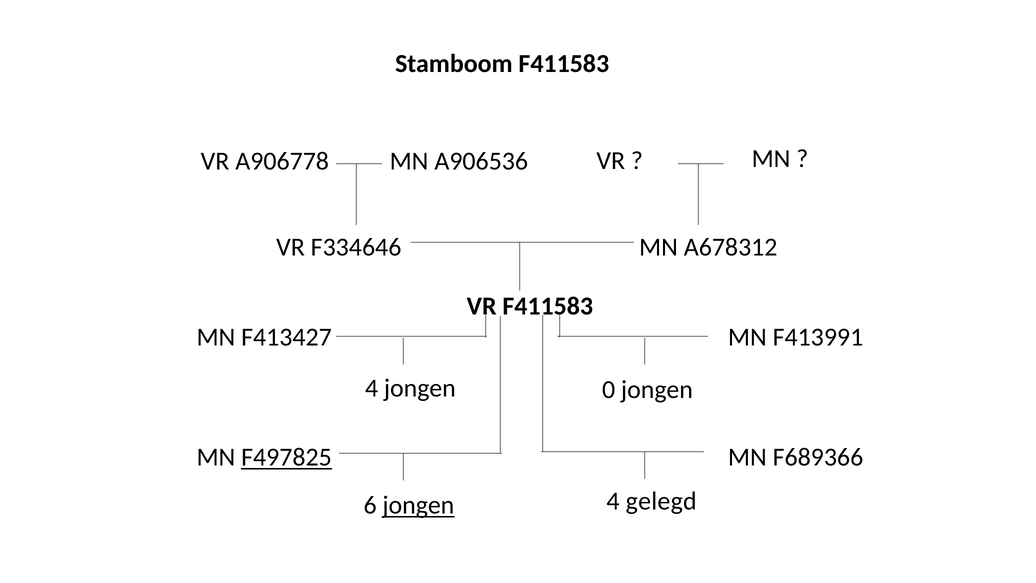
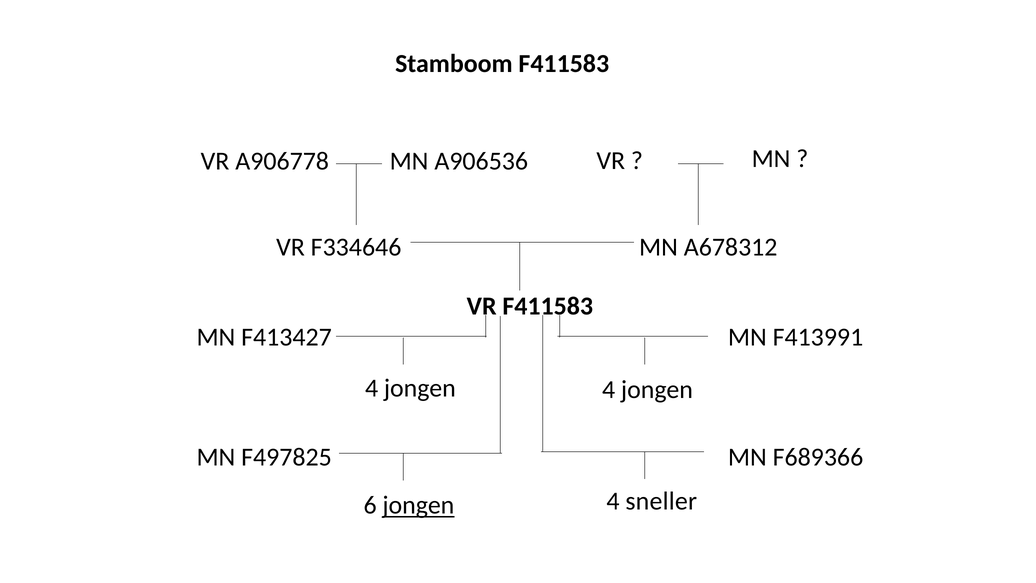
0 at (609, 390): 0 -> 4
F497825 underline: present -> none
gelegd: gelegd -> sneller
